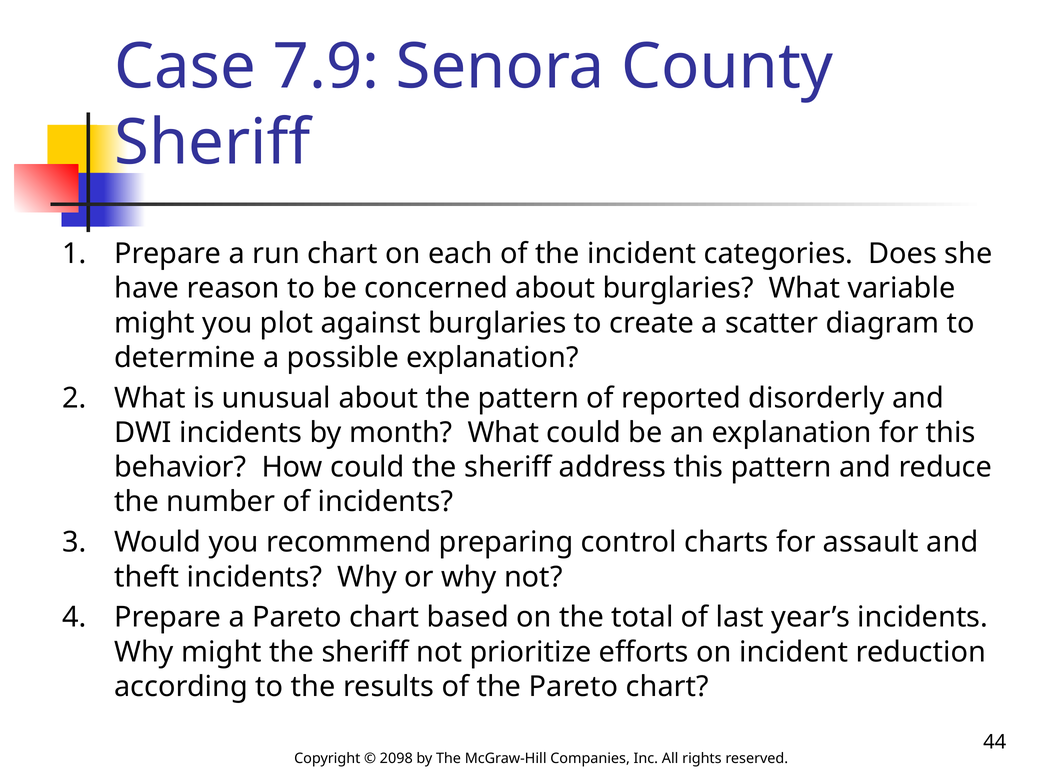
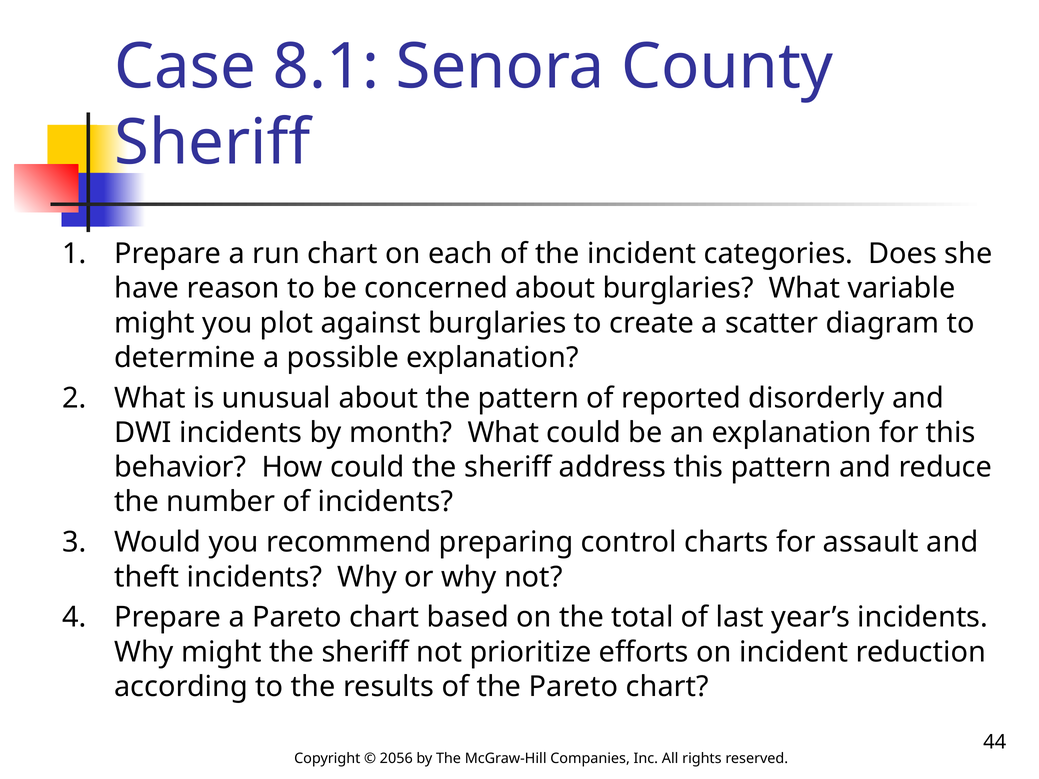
7.9: 7.9 -> 8.1
2098: 2098 -> 2056
